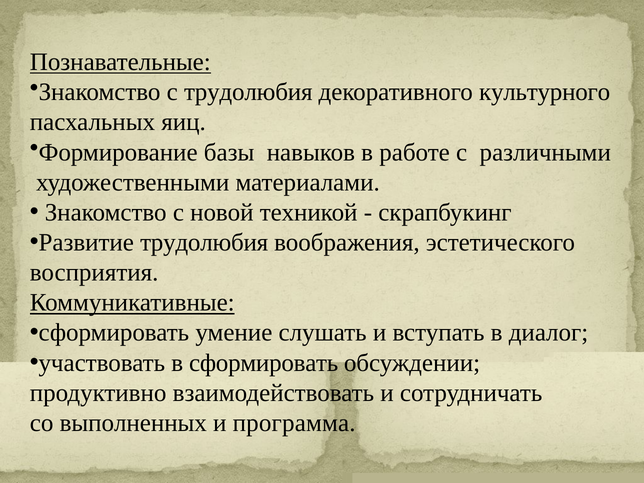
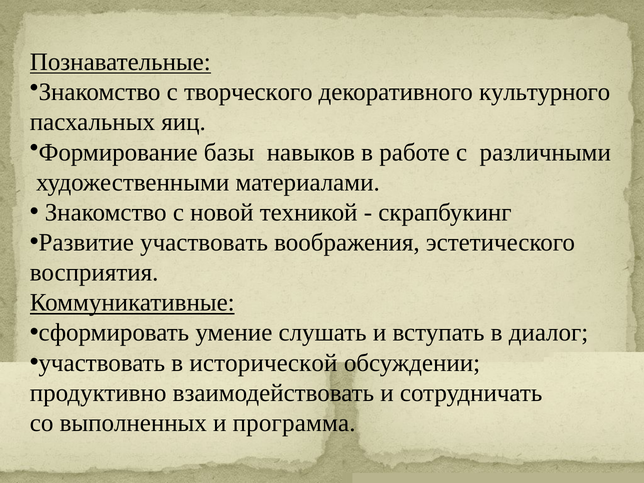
с трудолюбия: трудолюбия -> творческого
Развитие трудолюбия: трудолюбия -> участвовать
в сформировать: сформировать -> исторической
